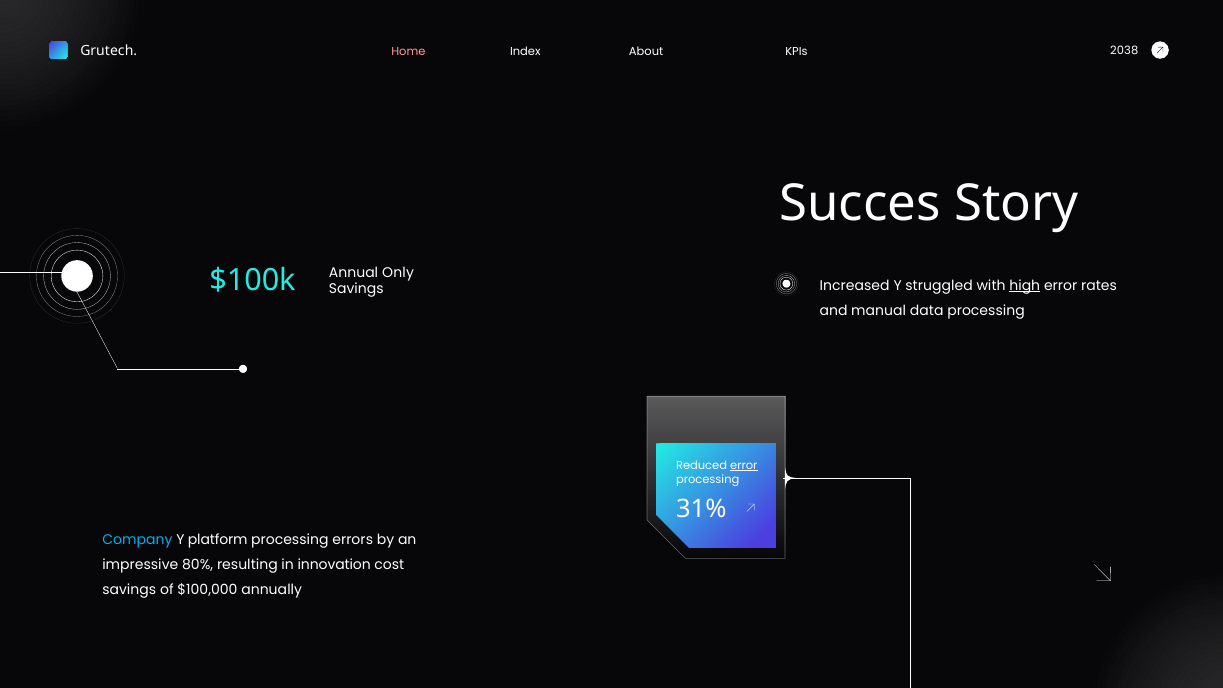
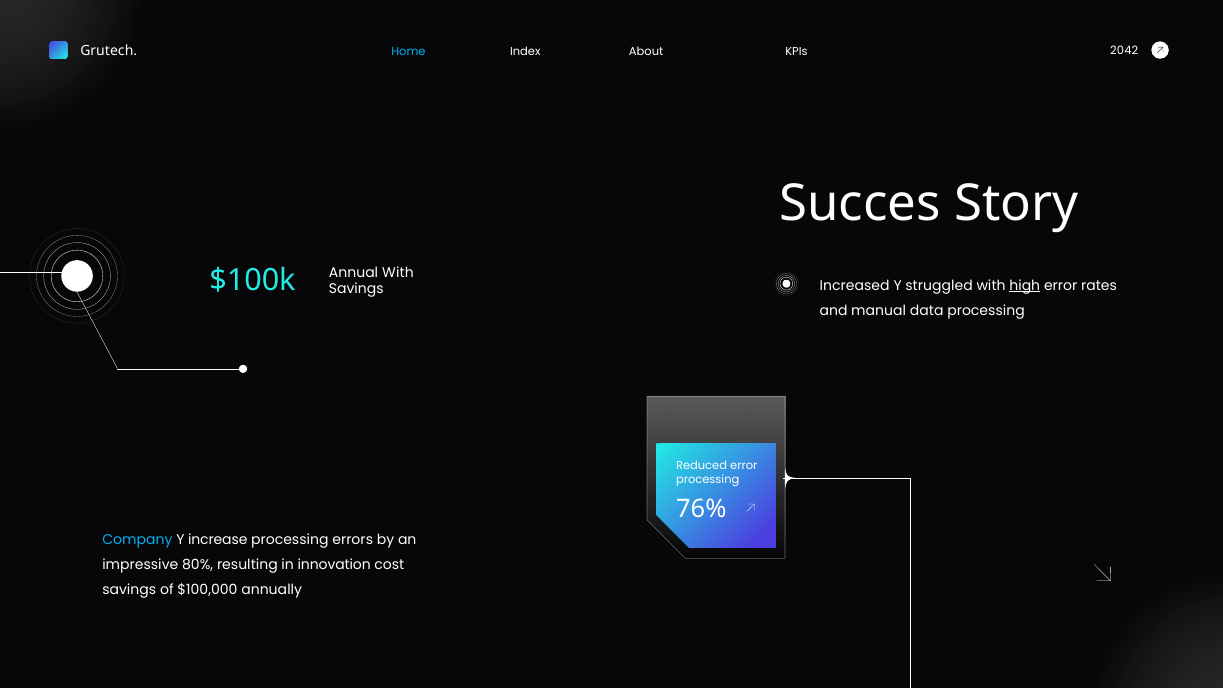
Home colour: pink -> light blue
2038: 2038 -> 2042
Annual Only: Only -> With
error at (744, 466) underline: present -> none
31%: 31% -> 76%
platform: platform -> increase
